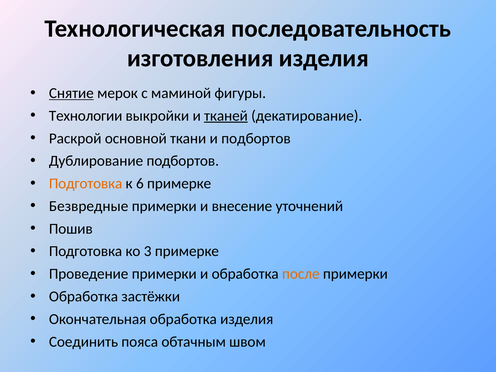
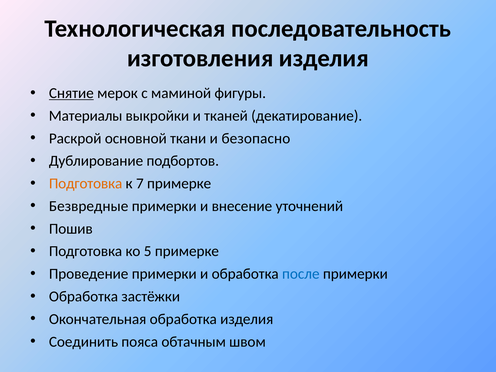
Технологии: Технологии -> Материалы
тканей underline: present -> none
и подбортов: подбортов -> безопасно
6: 6 -> 7
3: 3 -> 5
после colour: orange -> blue
